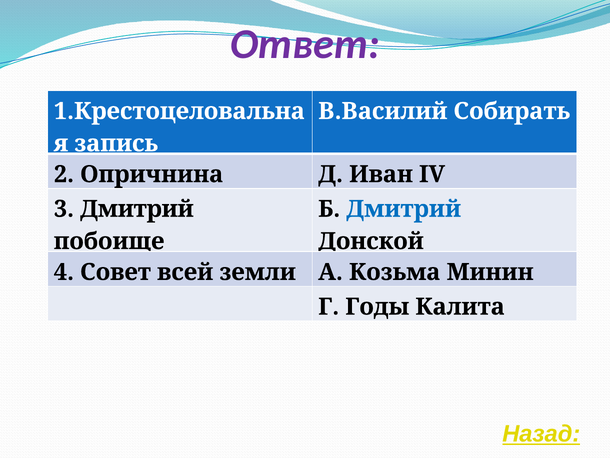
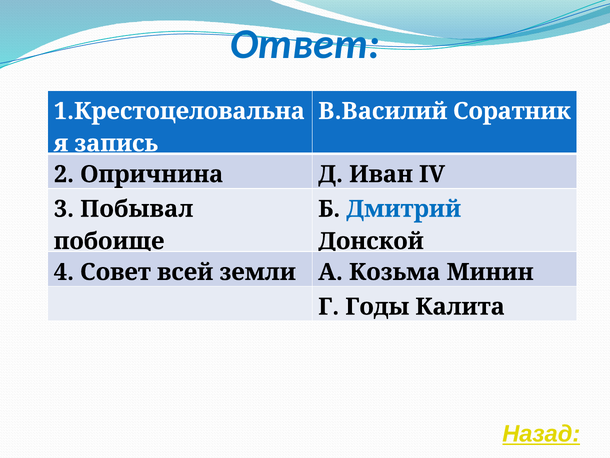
Ответ colour: purple -> blue
Собирать: Собирать -> Соратник
3 Дмитрий: Дмитрий -> Побывал
